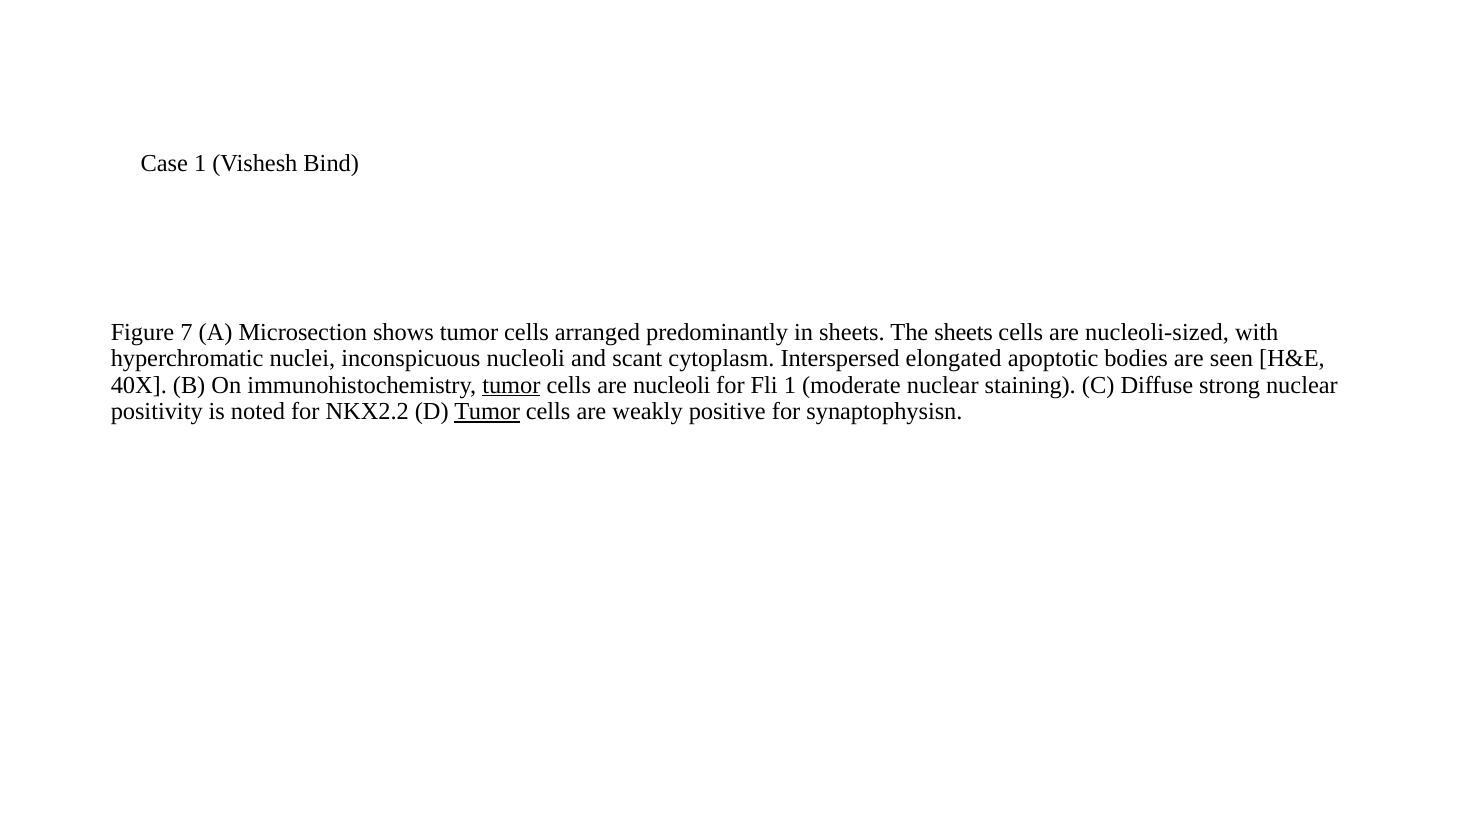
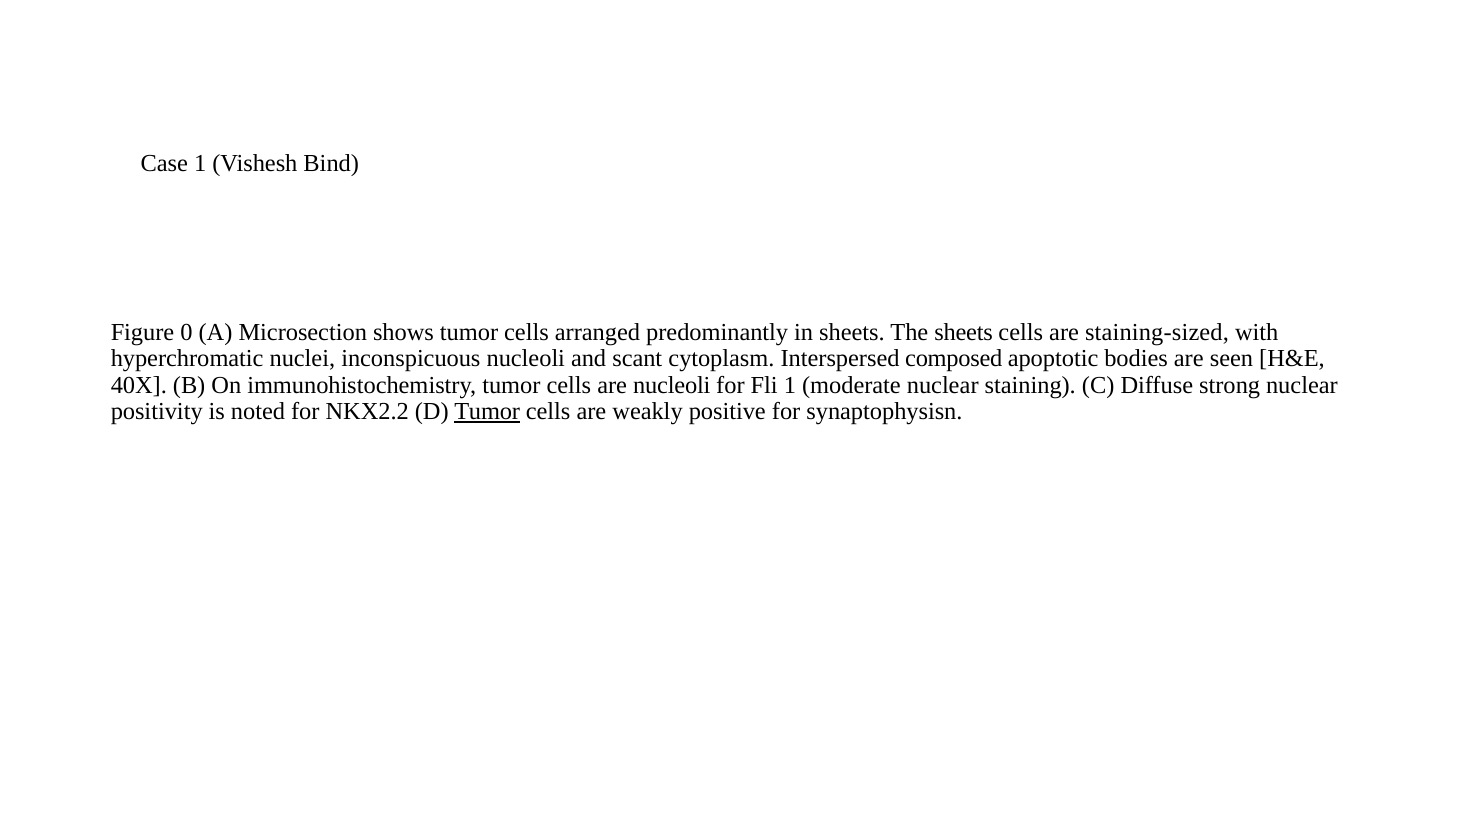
7: 7 -> 0
nucleoli-sized: nucleoli-sized -> staining-sized
elongated: elongated -> composed
tumor at (511, 385) underline: present -> none
